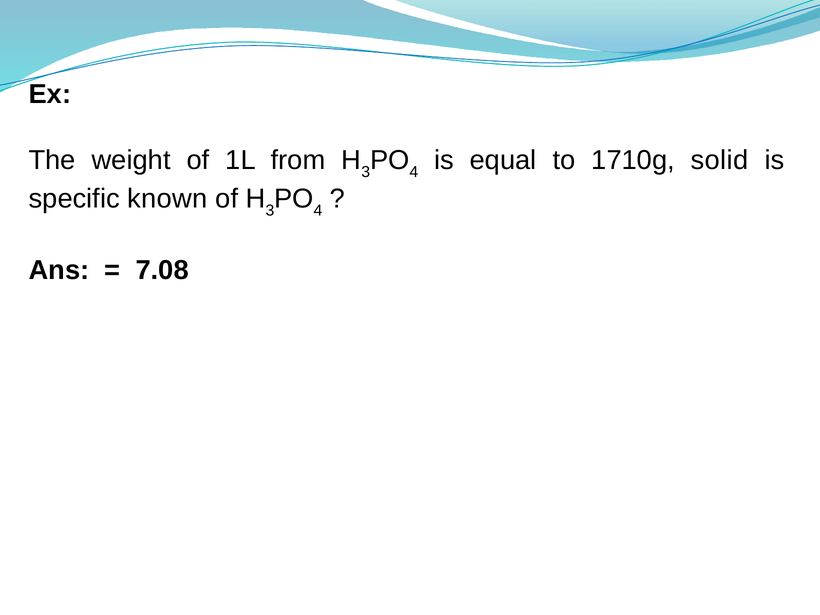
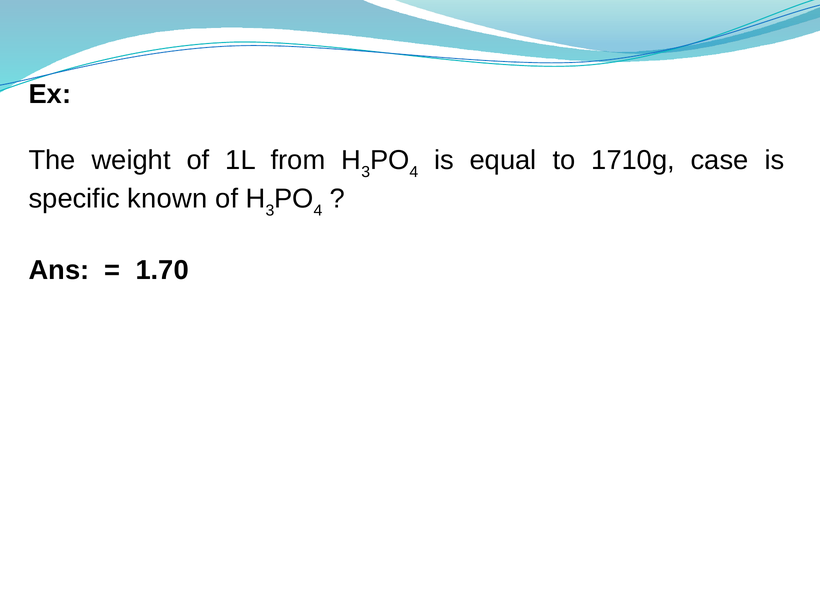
solid: solid -> case
7.08: 7.08 -> 1.70
